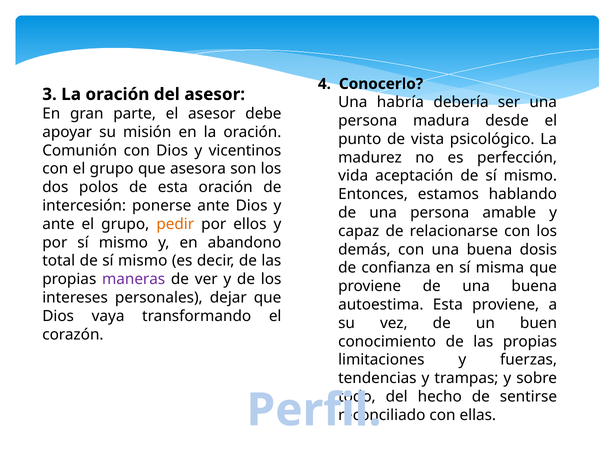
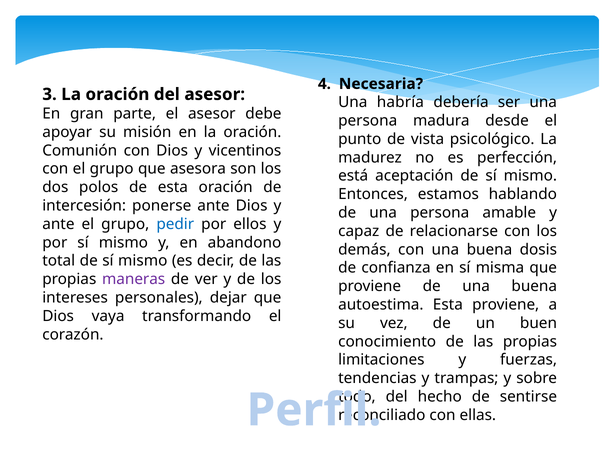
Conocerlo: Conocerlo -> Necesaria
vida: vida -> está
pedir colour: orange -> blue
